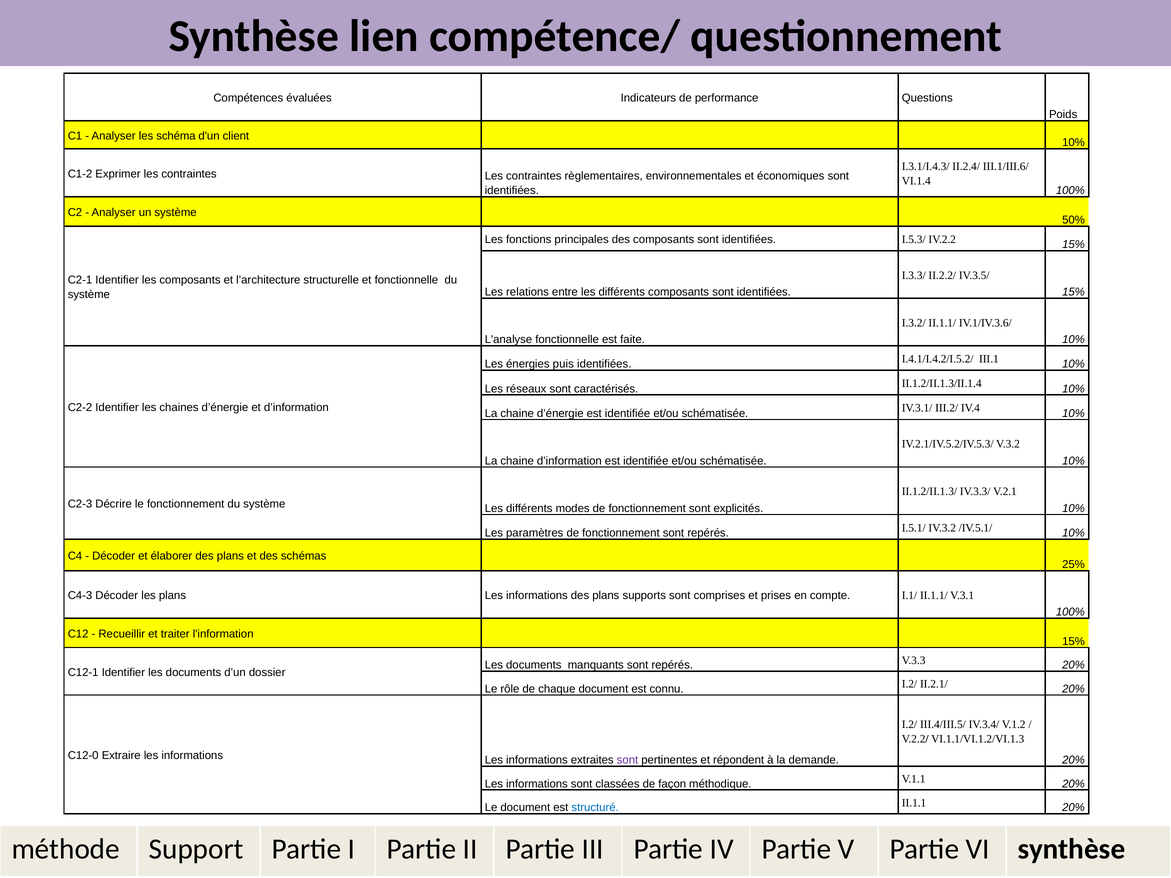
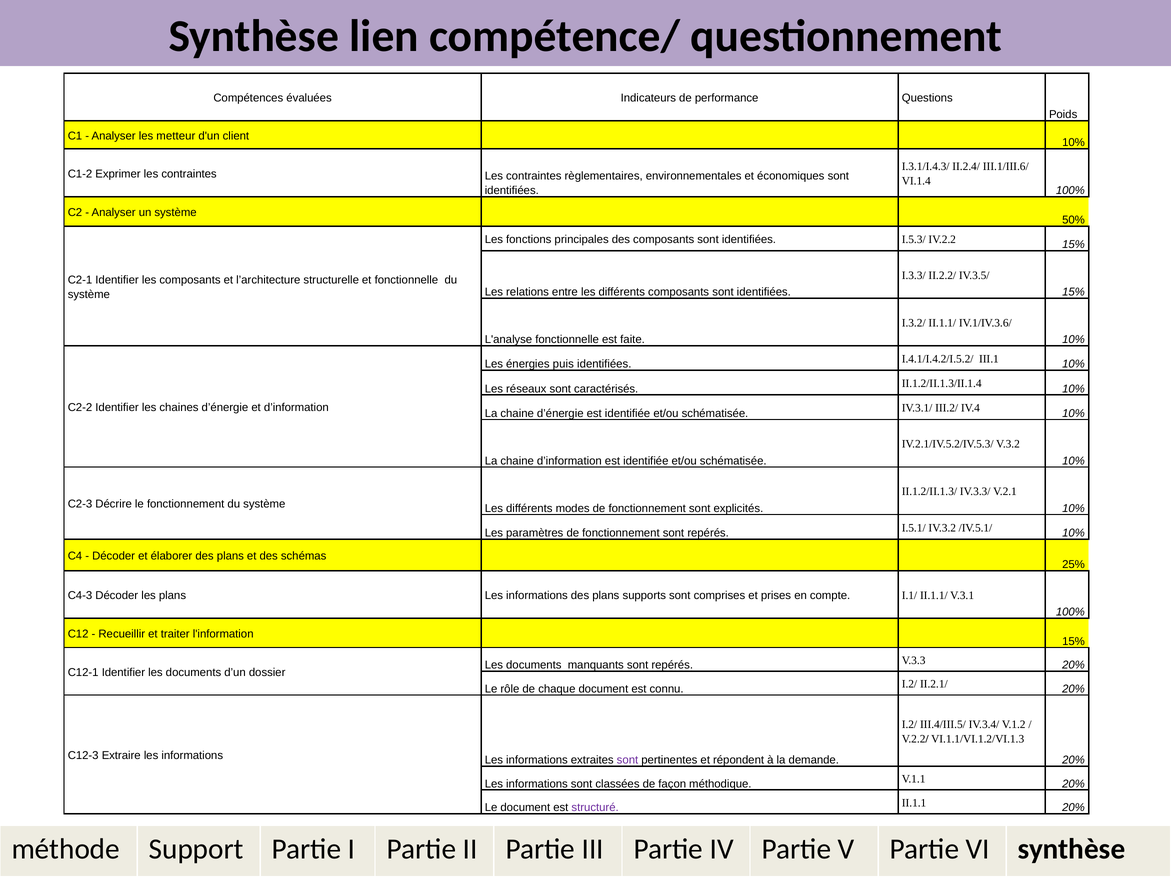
schéma: schéma -> metteur
C12-0: C12-0 -> C12-3
structuré colour: blue -> purple
